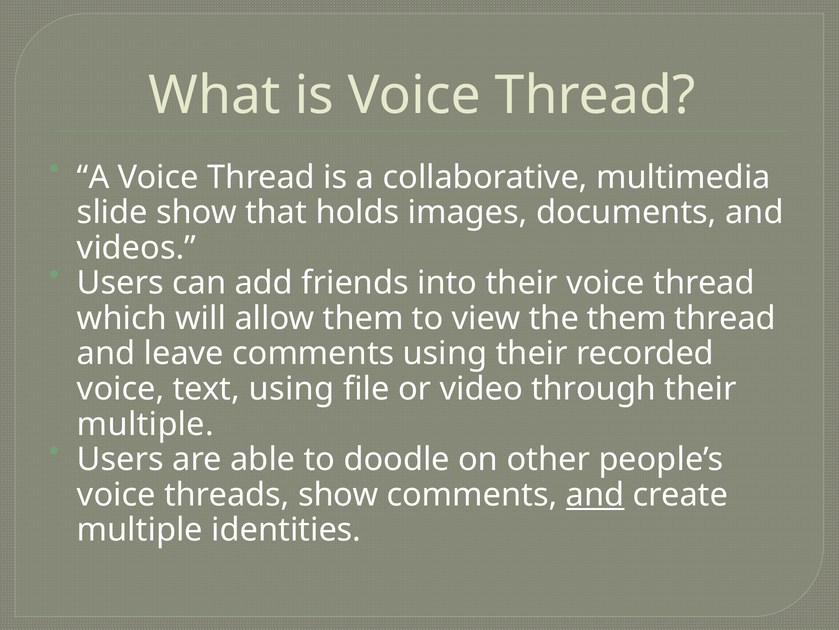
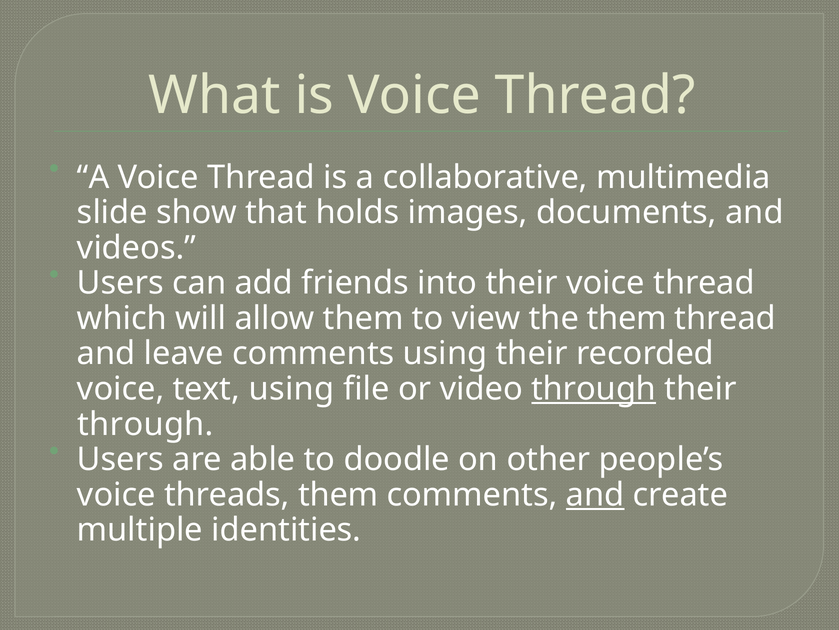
through at (594, 389) underline: none -> present
multiple at (145, 424): multiple -> through
threads show: show -> them
